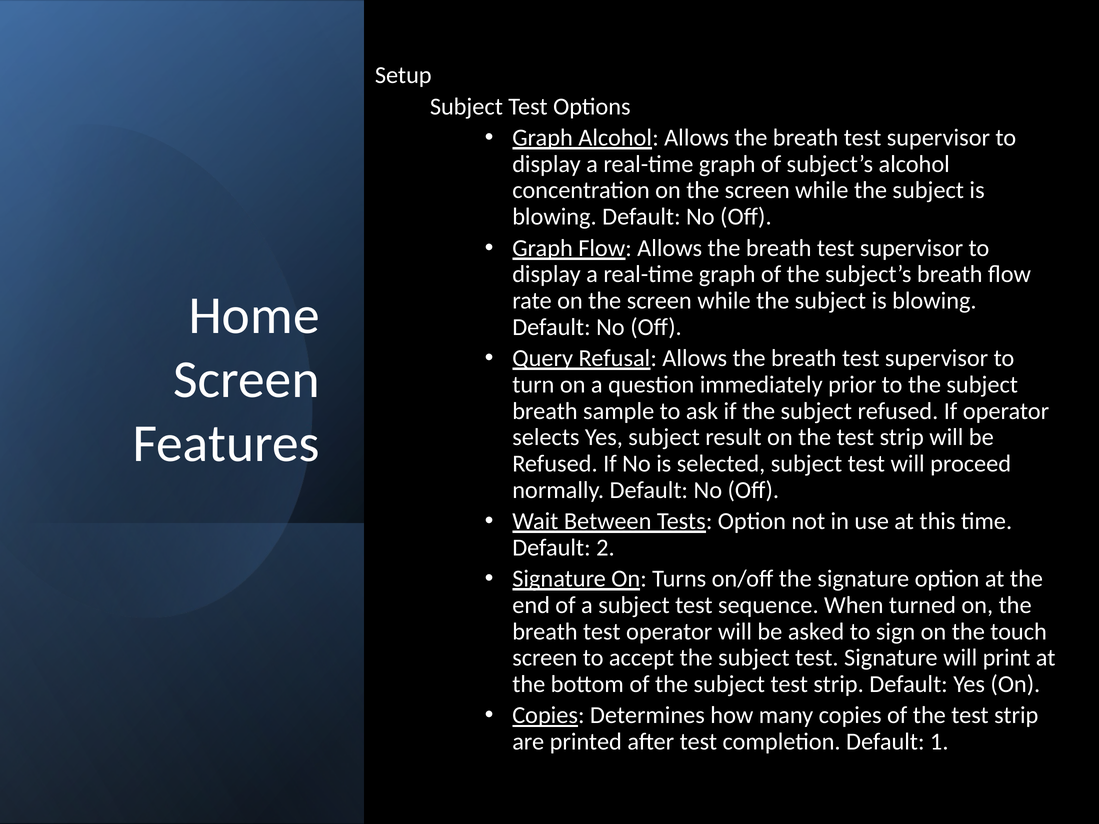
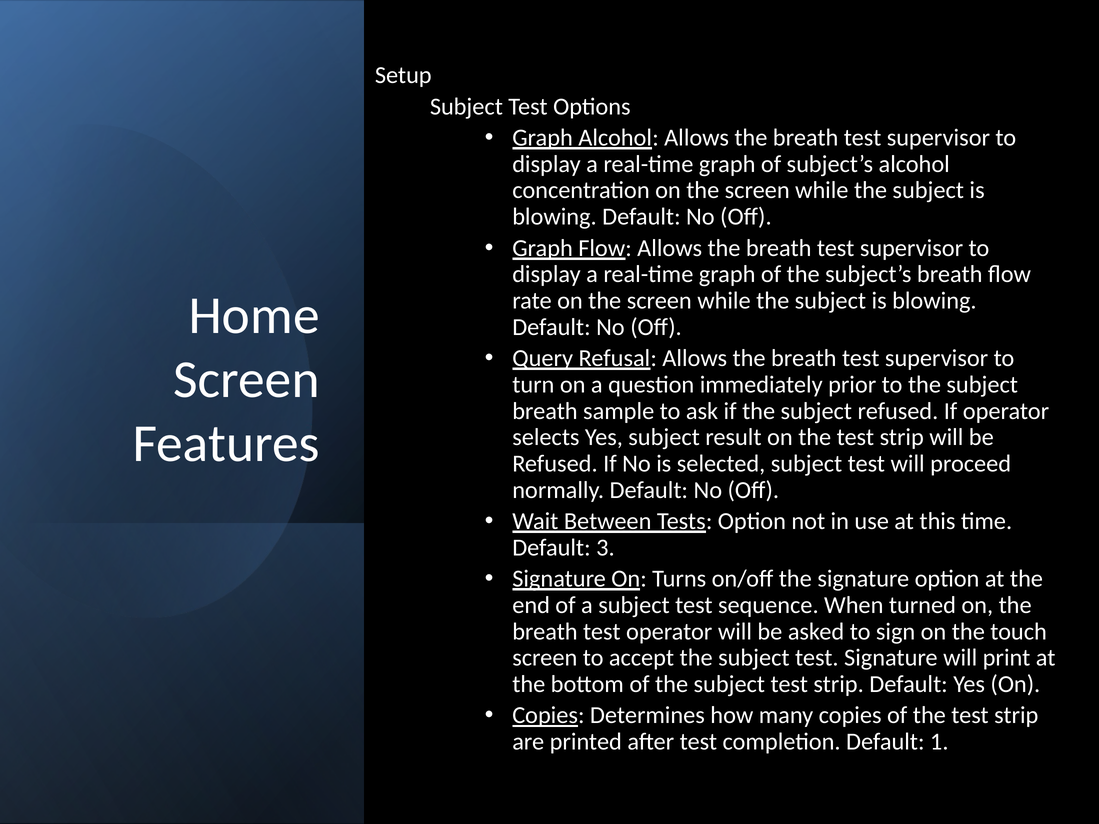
2: 2 -> 3
